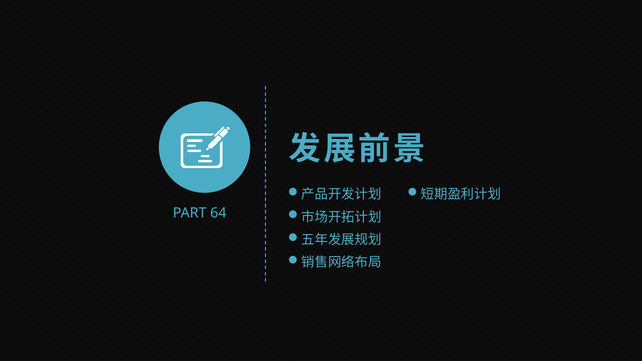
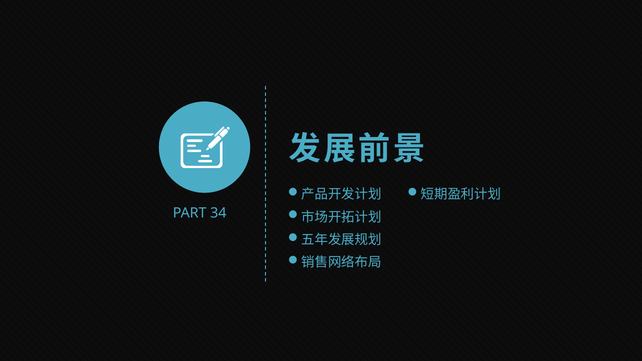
64: 64 -> 34
